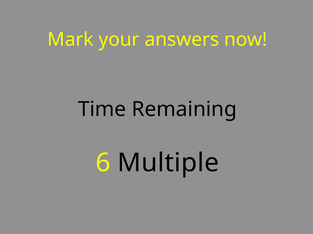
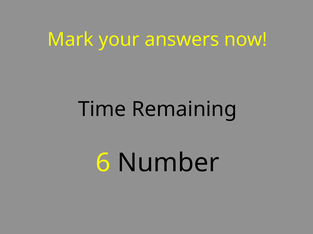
Multiple: Multiple -> Number
